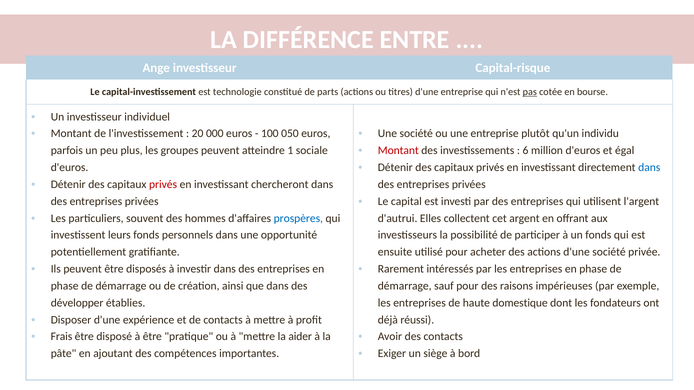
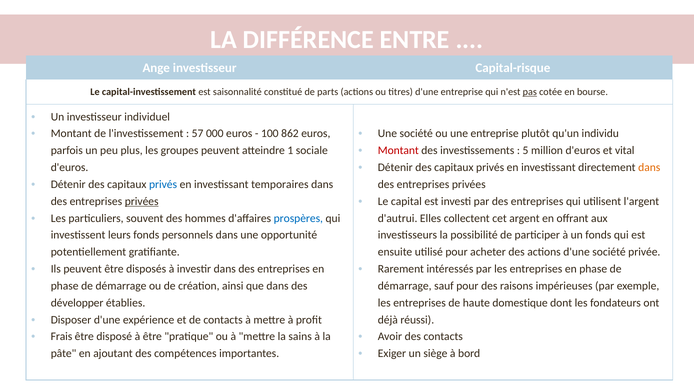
technologie: technologie -> saisonnalité
20: 20 -> 57
050: 050 -> 862
6: 6 -> 5
égal: égal -> vital
dans at (649, 168) colour: blue -> orange
privés at (163, 185) colour: red -> blue
chercheront: chercheront -> temporaires
privées at (142, 202) underline: none -> present
aider: aider -> sains
